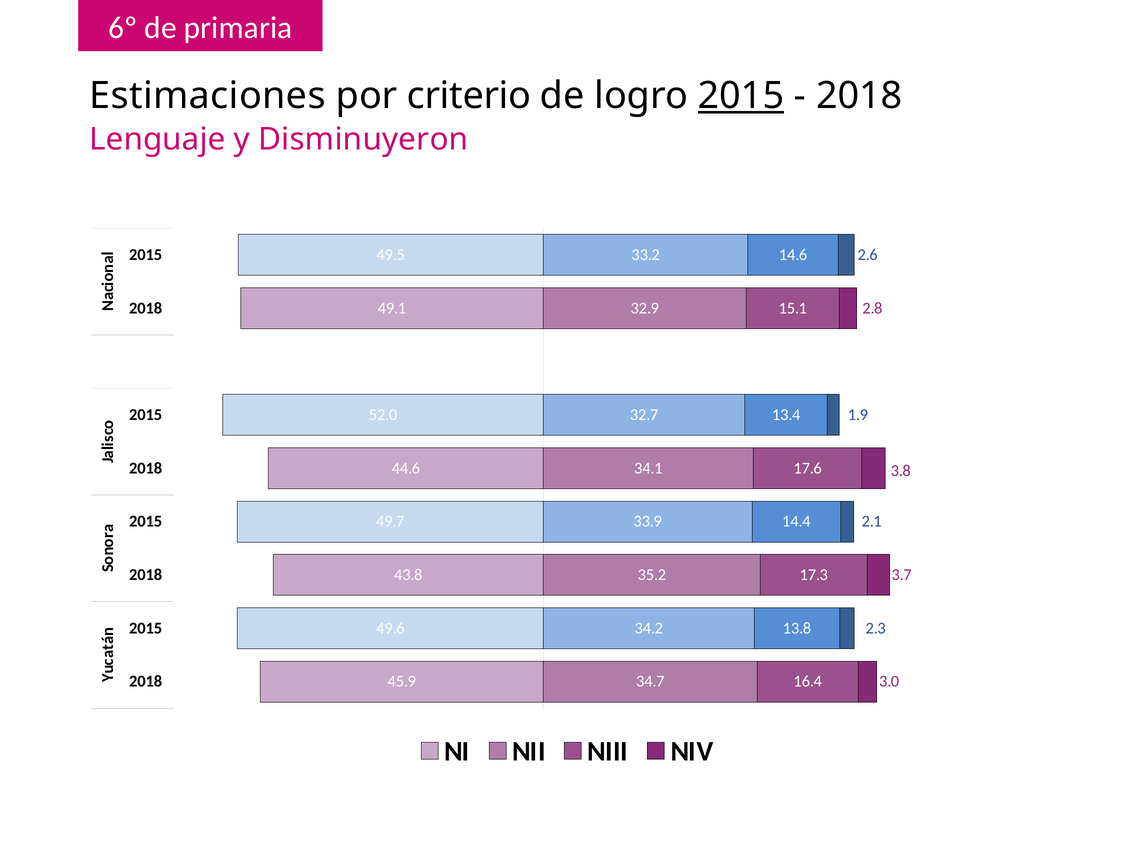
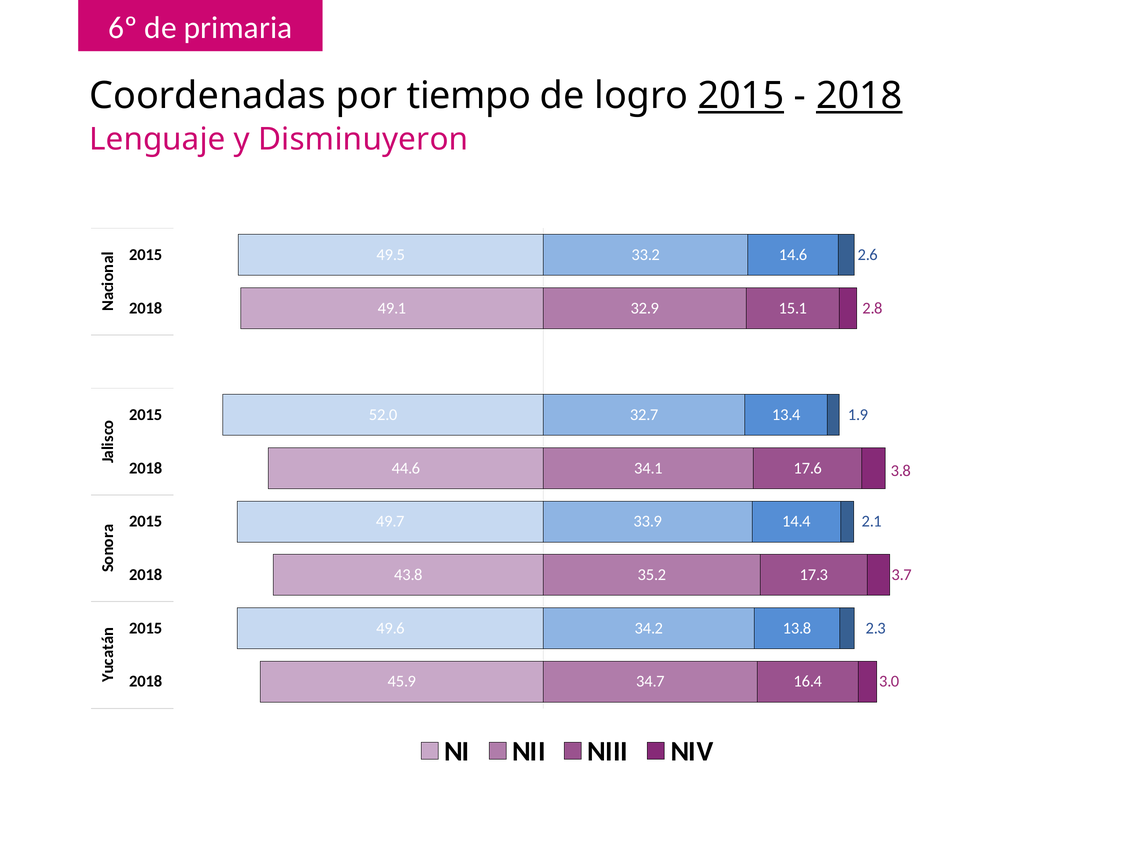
Estimaciones: Estimaciones -> Coordenadas
criterio: criterio -> tiempo
2018 at (859, 96) underline: none -> present
